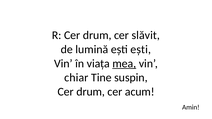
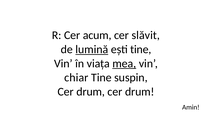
R Cer drum: drum -> acum
lumină underline: none -> present
ești ești: ești -> tine
acum at (140, 92): acum -> drum
